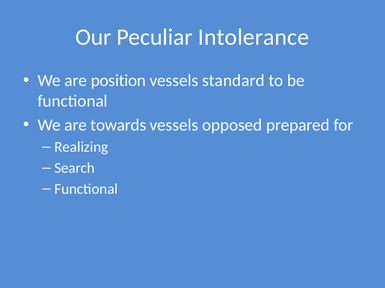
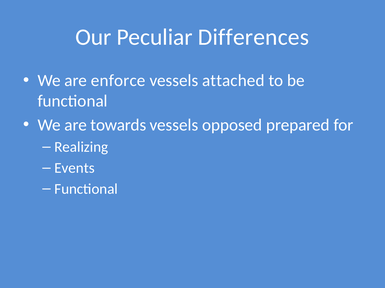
Intolerance: Intolerance -> Differences
position: position -> enforce
standard: standard -> attached
Search: Search -> Events
